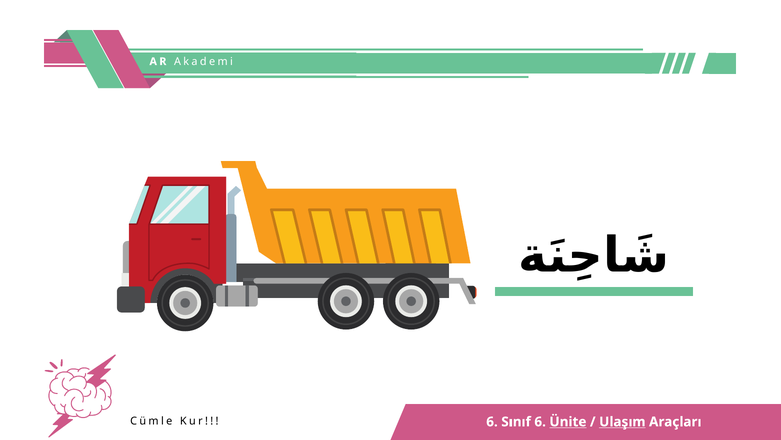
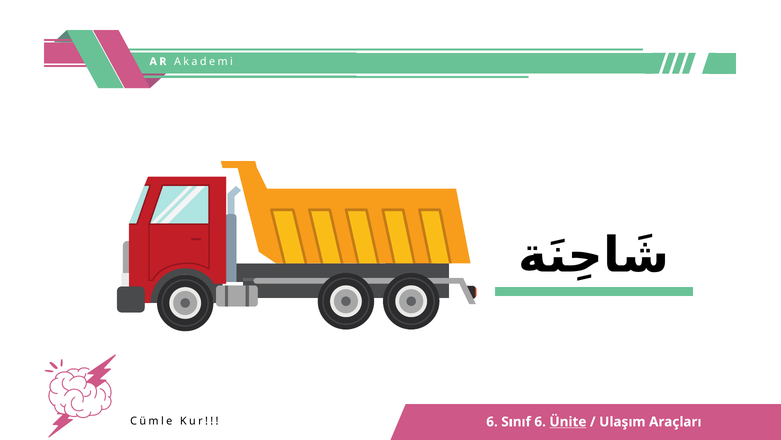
Ulaşım underline: present -> none
